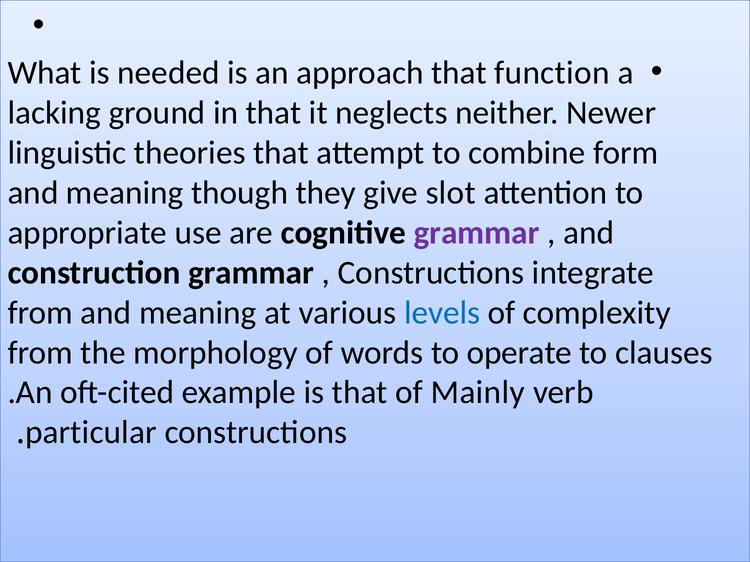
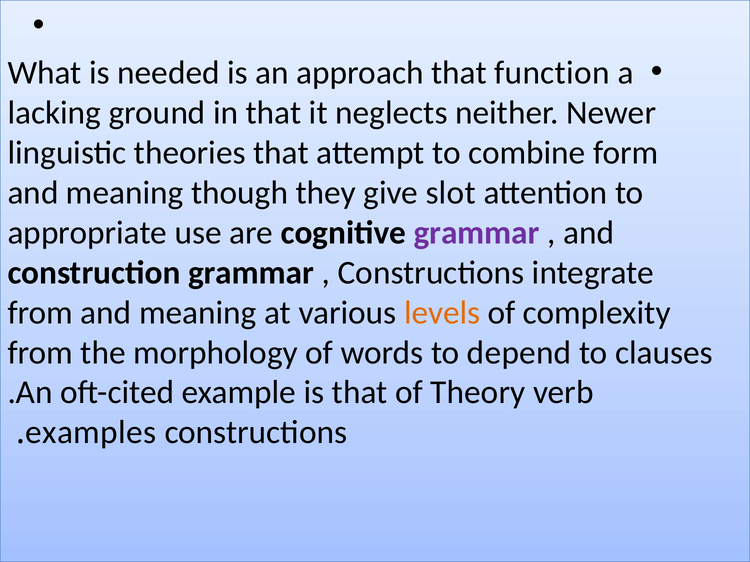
levels colour: blue -> orange
operate: operate -> depend
Mainly: Mainly -> Theory
particular: particular -> examples
